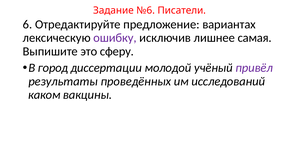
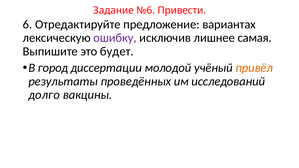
Писатели: Писатели -> Привести
сферу: сферу -> будет
привёл colour: purple -> orange
каком: каком -> долго
